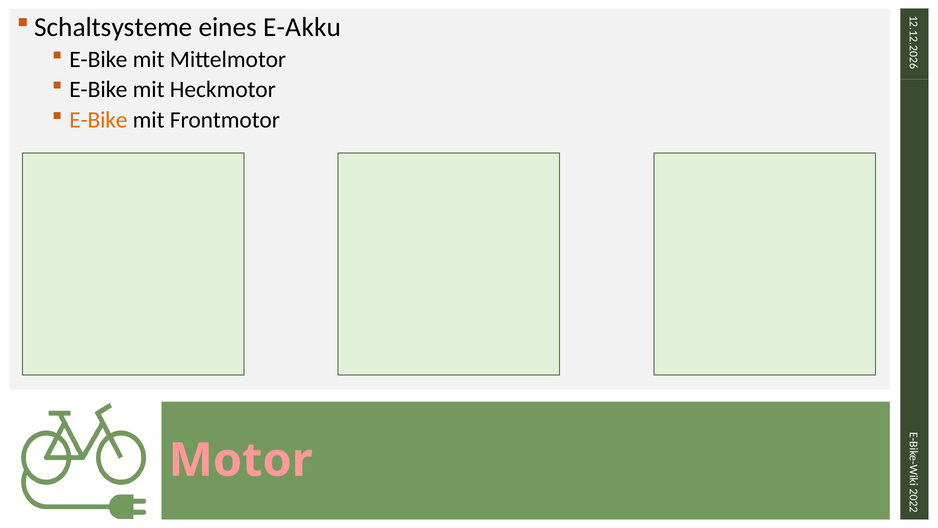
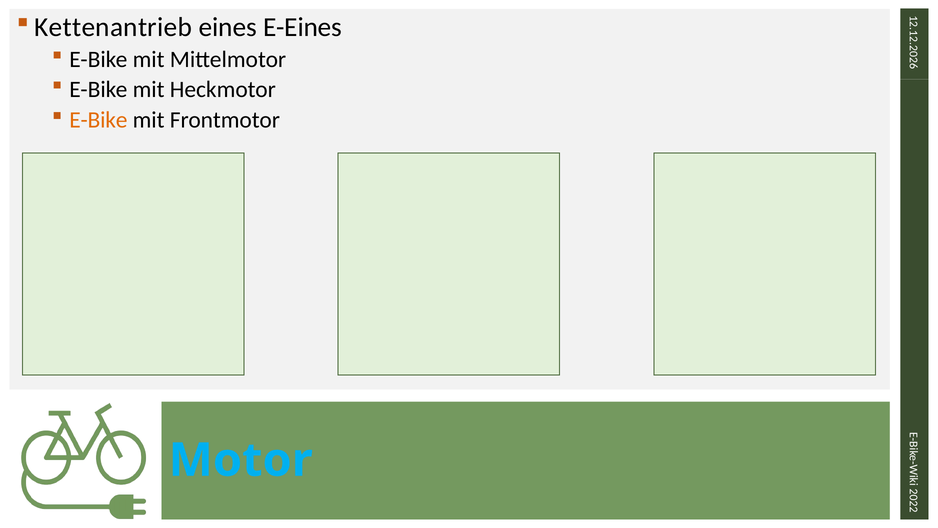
Schaltsysteme: Schaltsysteme -> Kettenantrieb
E-Akku: E-Akku -> E-Eines
Motor colour: pink -> light blue
